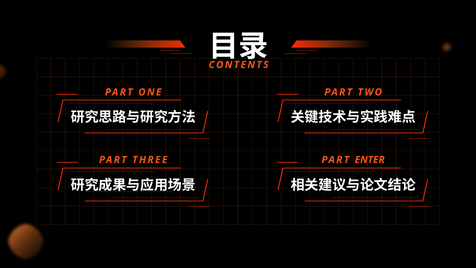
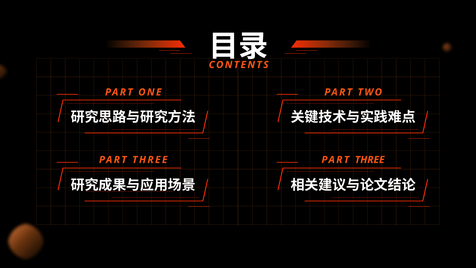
THREE PART ENTER: ENTER -> THREE
